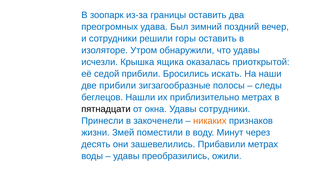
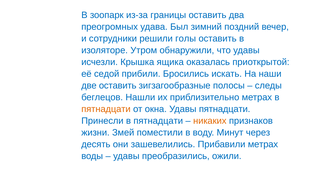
горы: горы -> голы
две прибили: прибили -> оставить
пятнадцати at (106, 109) colour: black -> orange
Удавы сотрудники: сотрудники -> пятнадцати
Принесли в закоченели: закоченели -> пятнадцати
